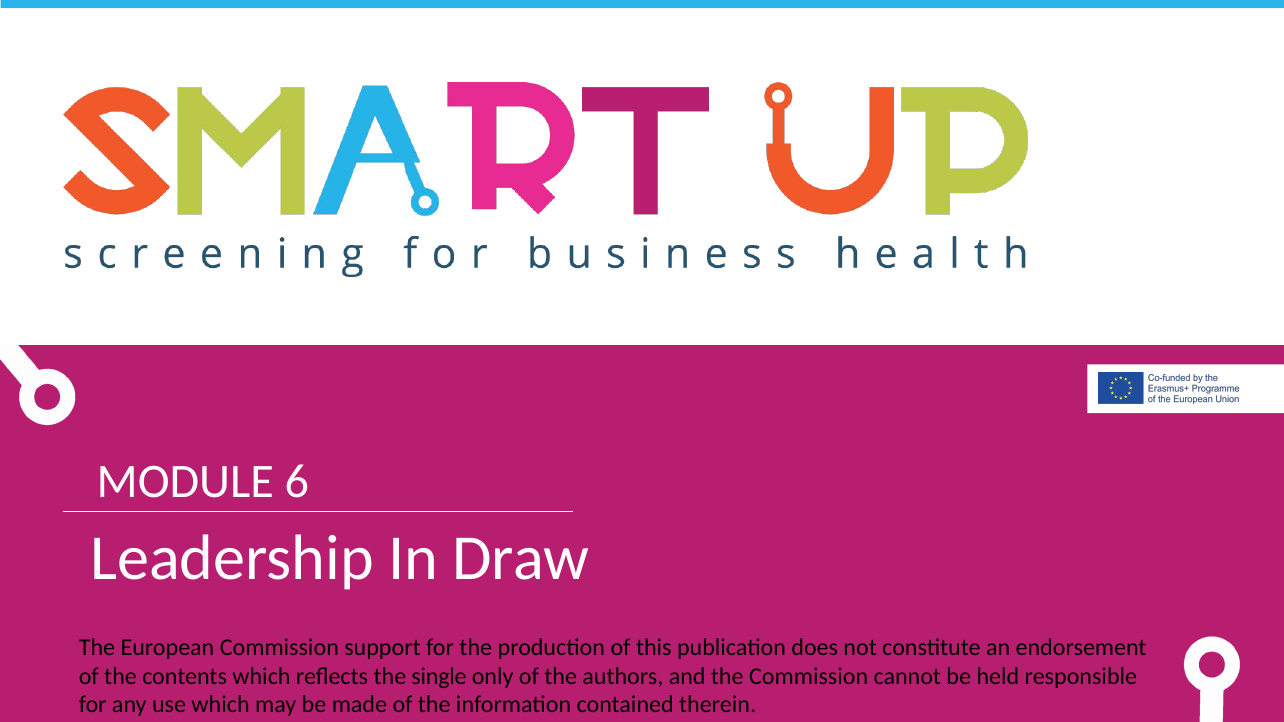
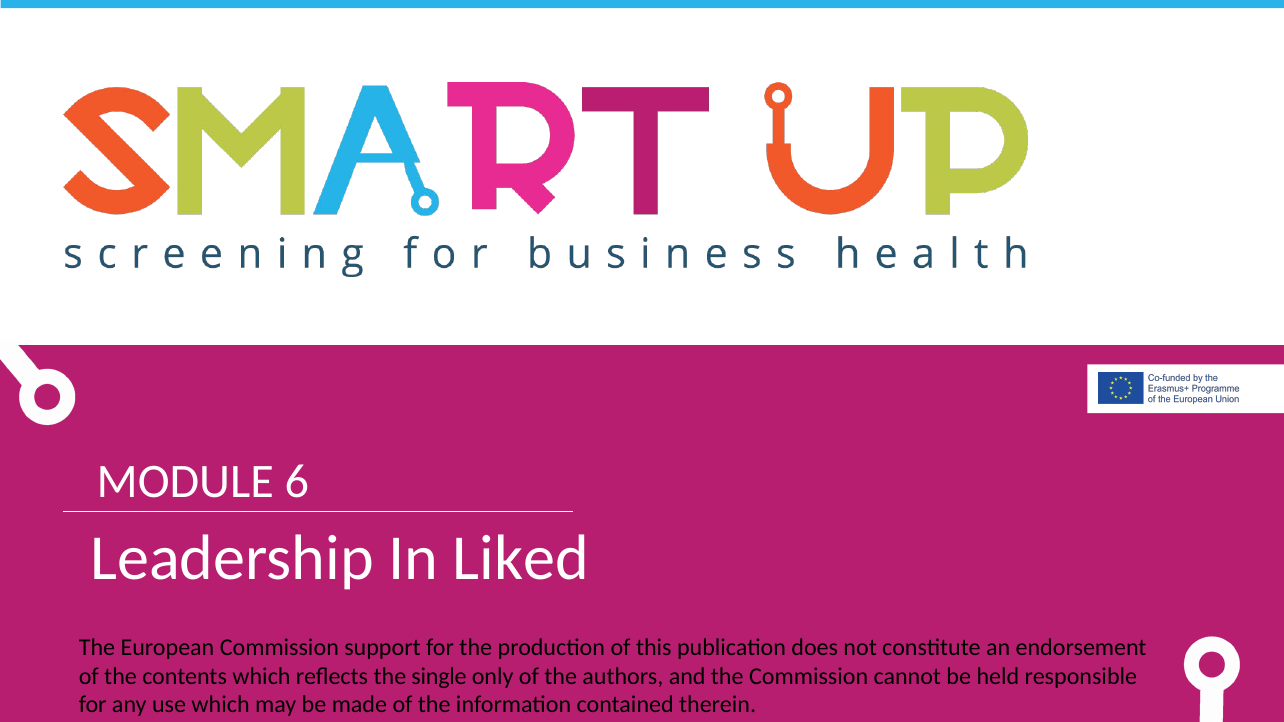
Draw: Draw -> Liked
